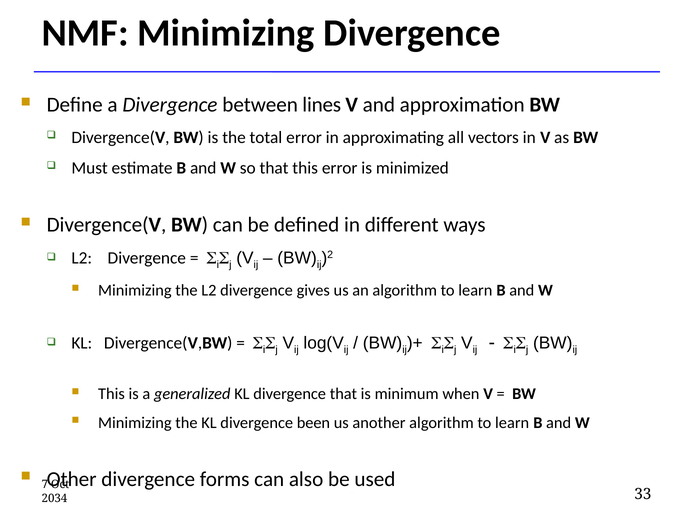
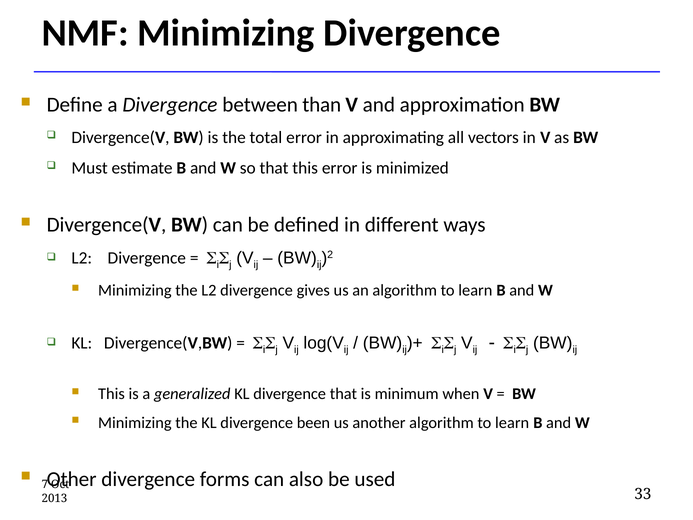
lines: lines -> than
2034: 2034 -> 2013
